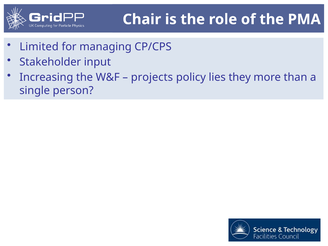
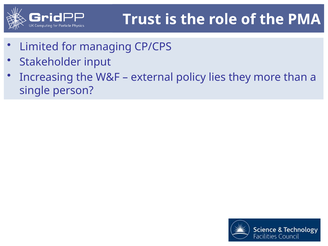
Chair: Chair -> Trust
projects: projects -> external
